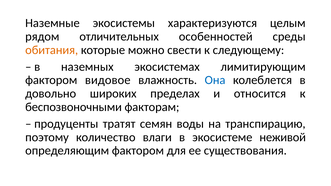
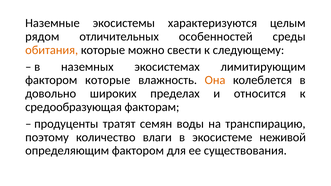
фактором видовое: видовое -> которые
Она colour: blue -> orange
беспозвоночными: беспозвоночными -> средообразующая
